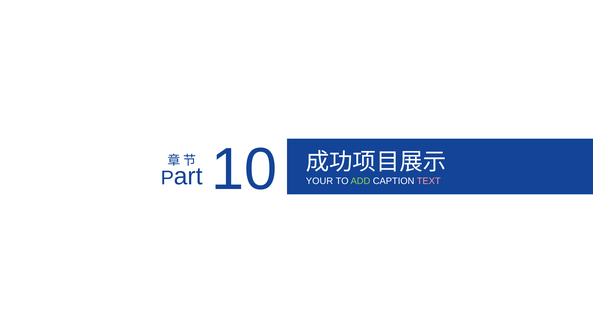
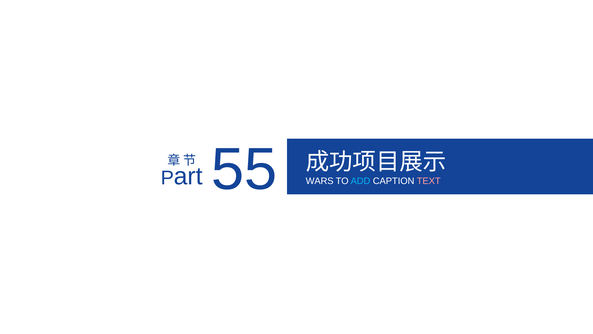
10: 10 -> 55
YOUR: YOUR -> WARS
ADD colour: light green -> light blue
